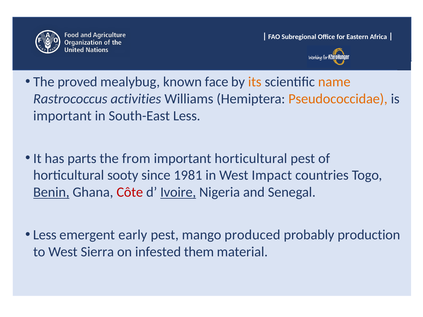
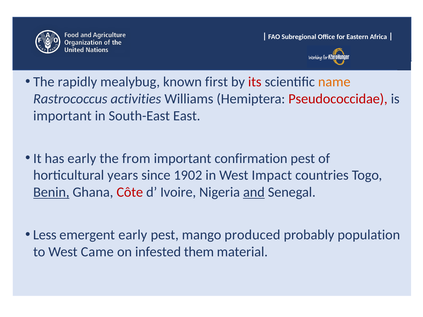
proved: proved -> rapidly
face: face -> first
its colour: orange -> red
Pseudococcidae colour: orange -> red
South-East Less: Less -> East
has parts: parts -> early
important horticultural: horticultural -> confirmation
sooty: sooty -> years
1981: 1981 -> 1902
Ivoire underline: present -> none
and underline: none -> present
production: production -> population
Sierra: Sierra -> Came
